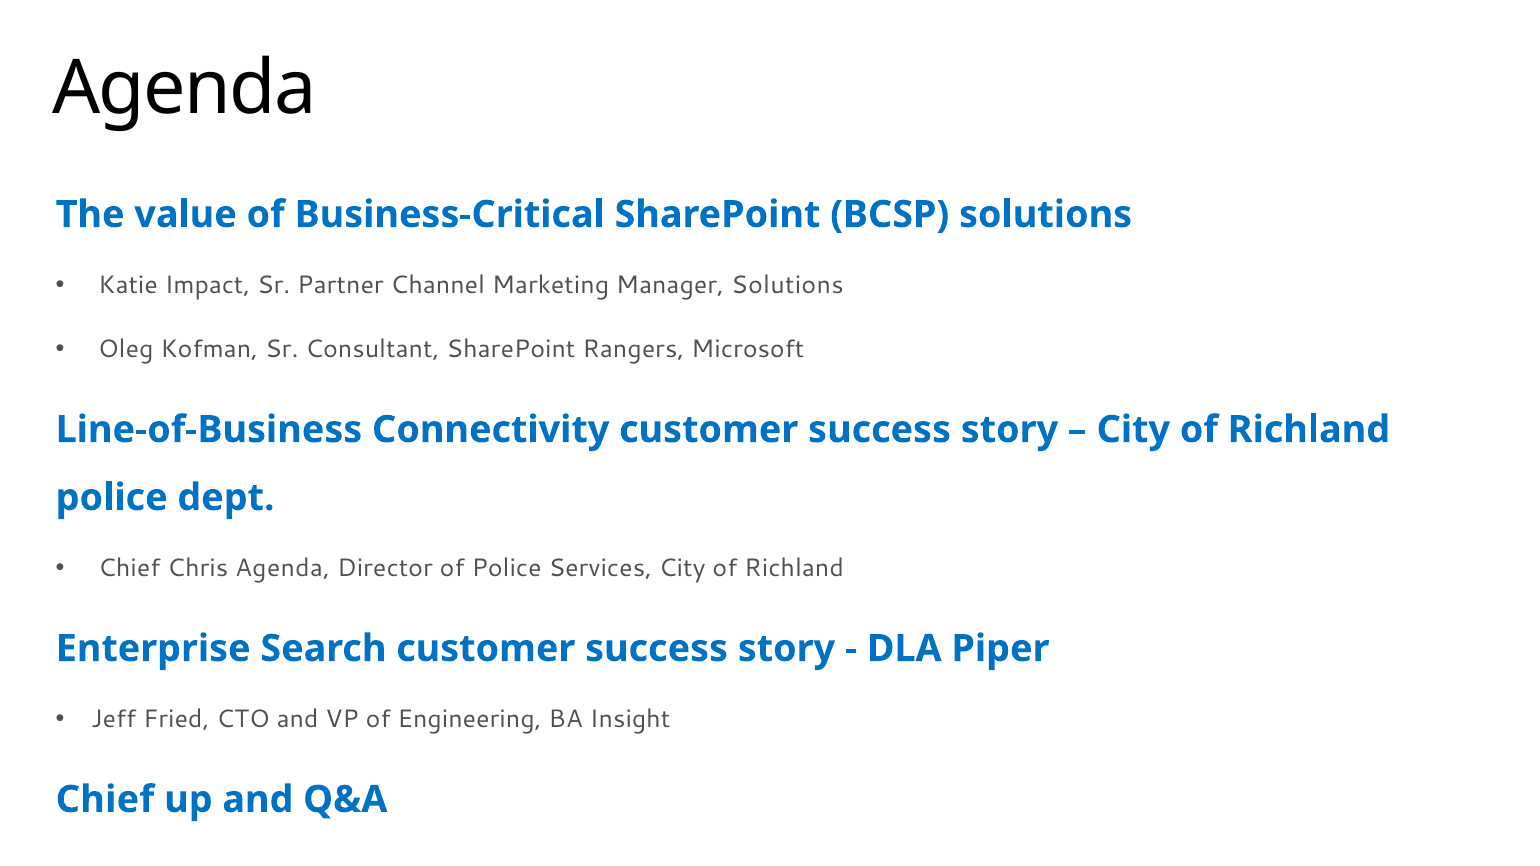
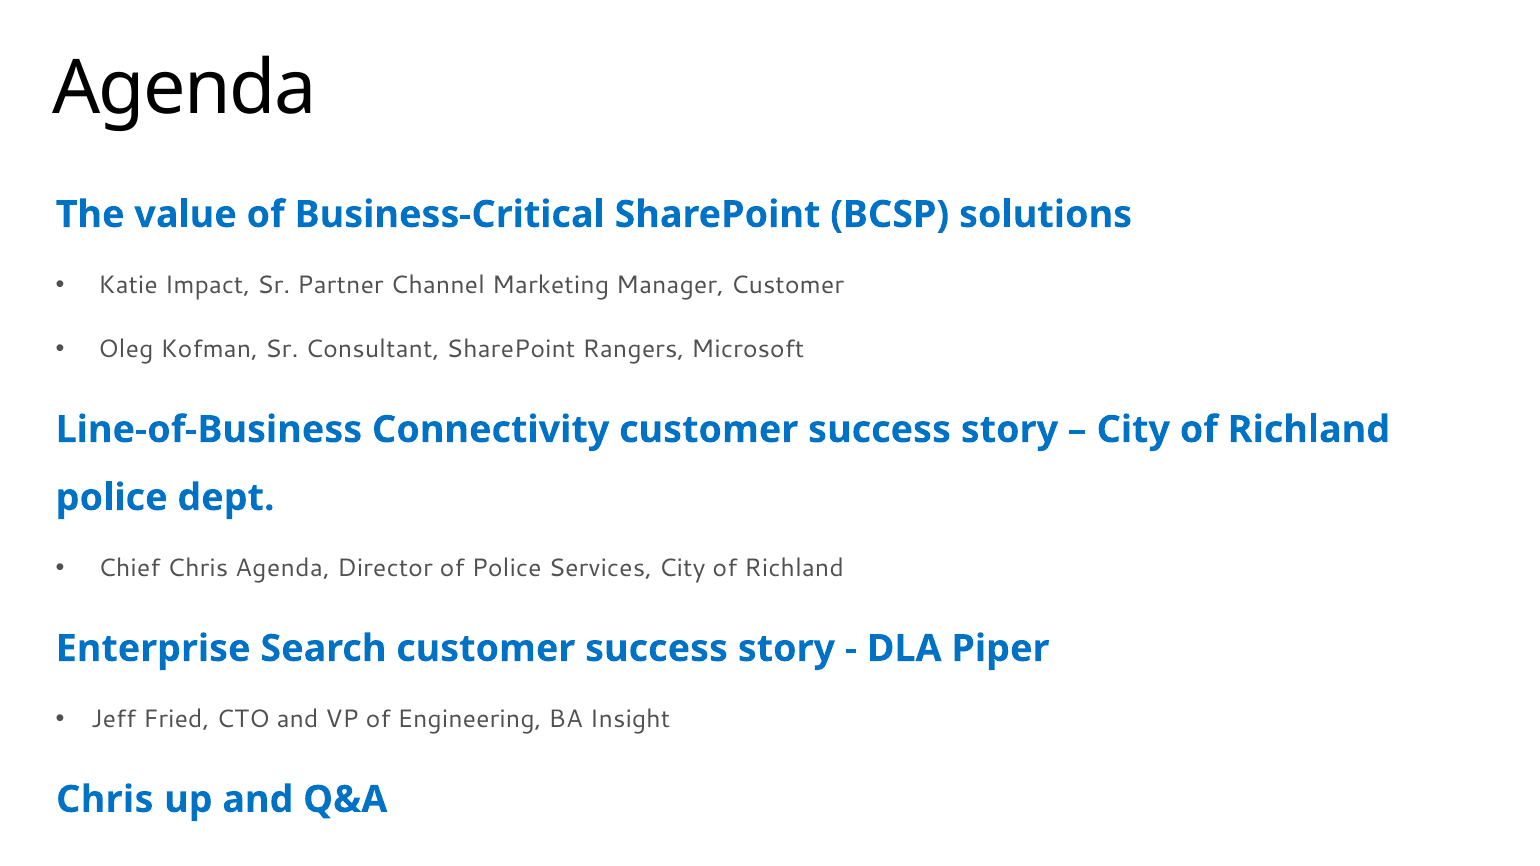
Manager Solutions: Solutions -> Customer
Chief at (105, 800): Chief -> Chris
